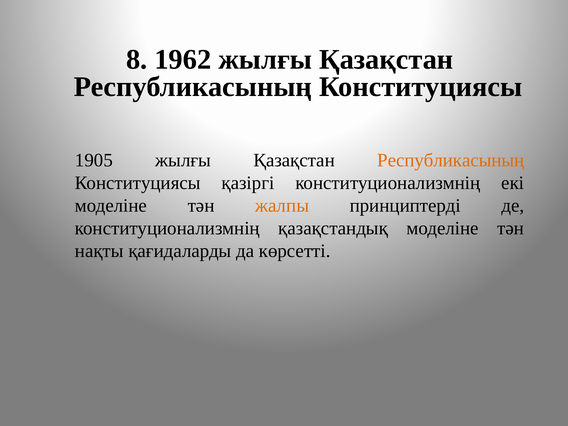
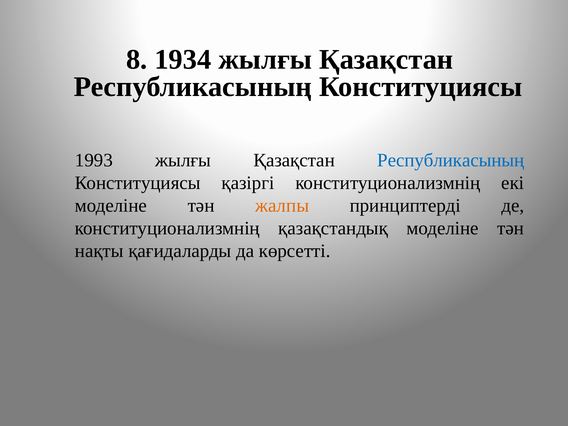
1962: 1962 -> 1934
1905: 1905 -> 1993
Республикасының at (451, 160) colour: orange -> blue
